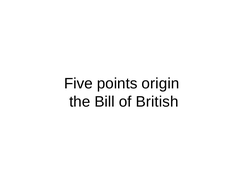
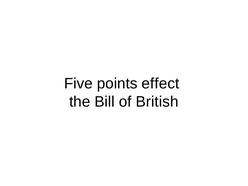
origin: origin -> effect
